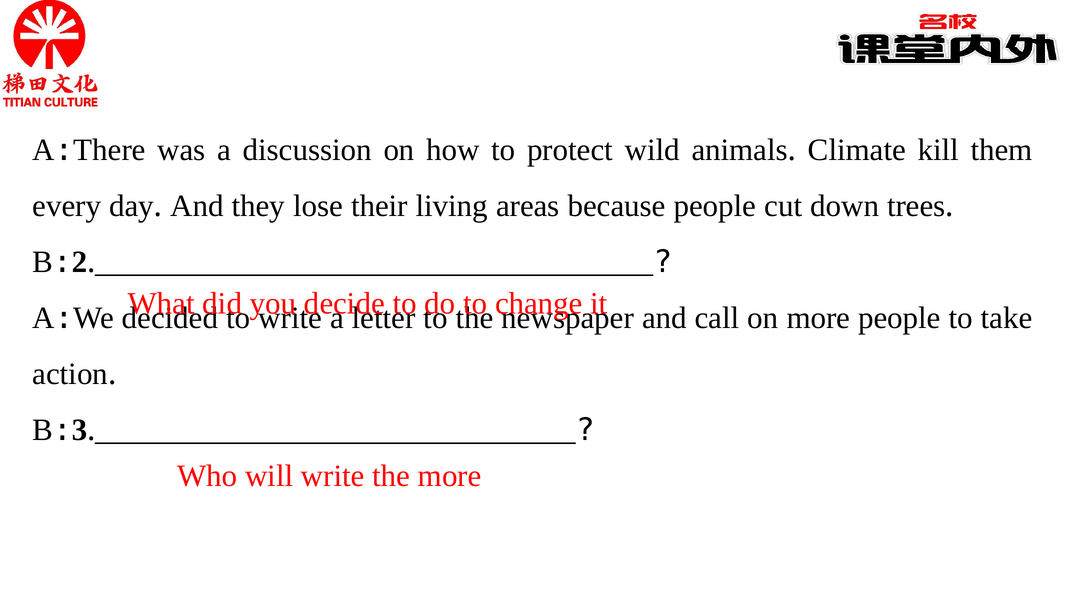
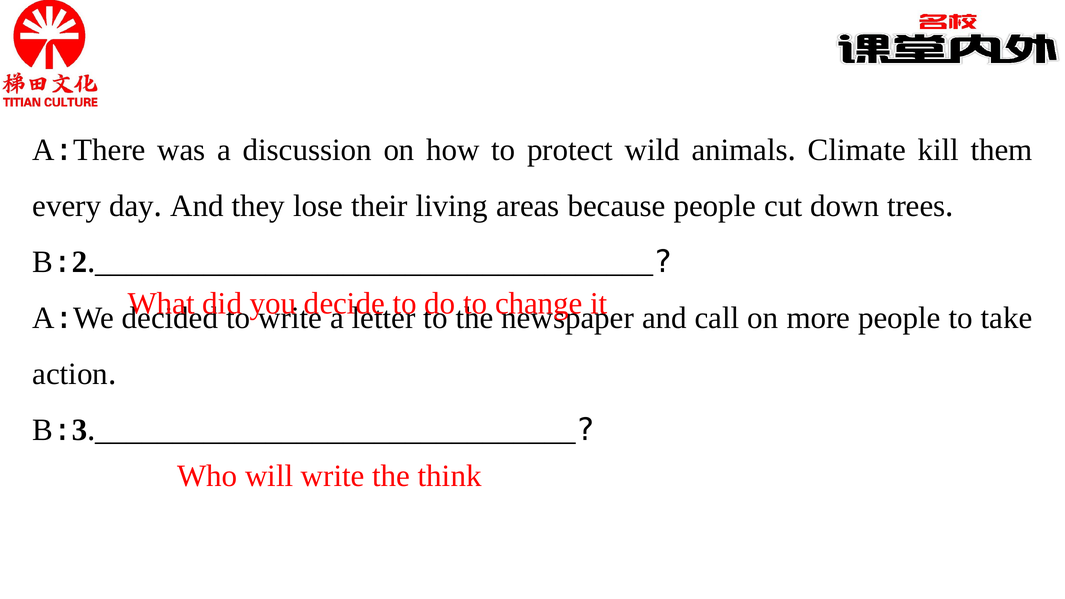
the more: more -> think
